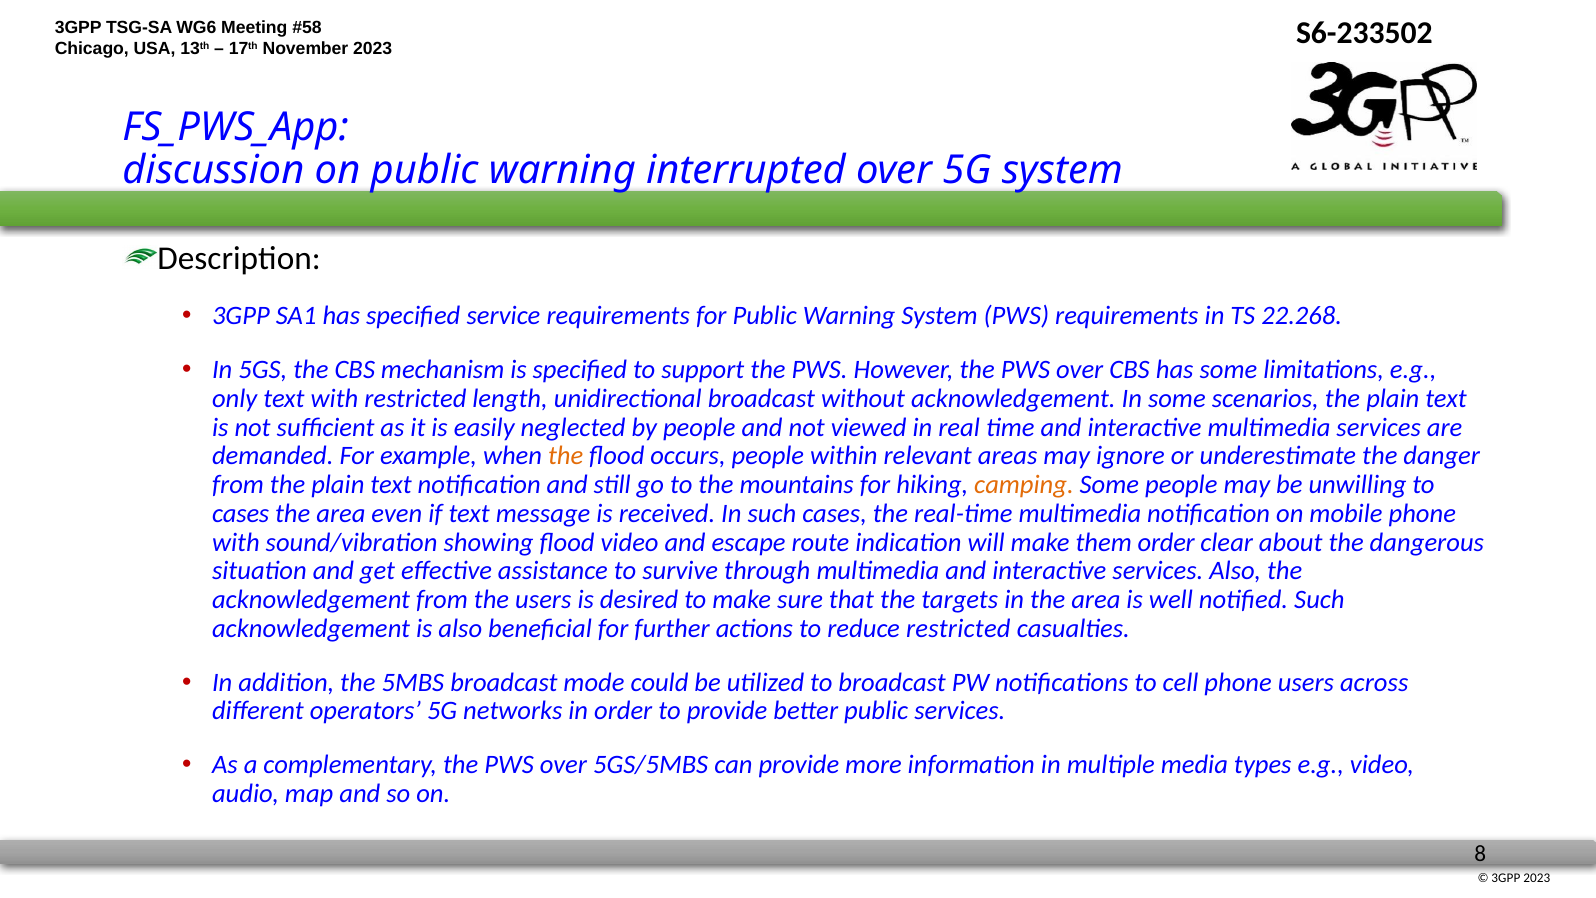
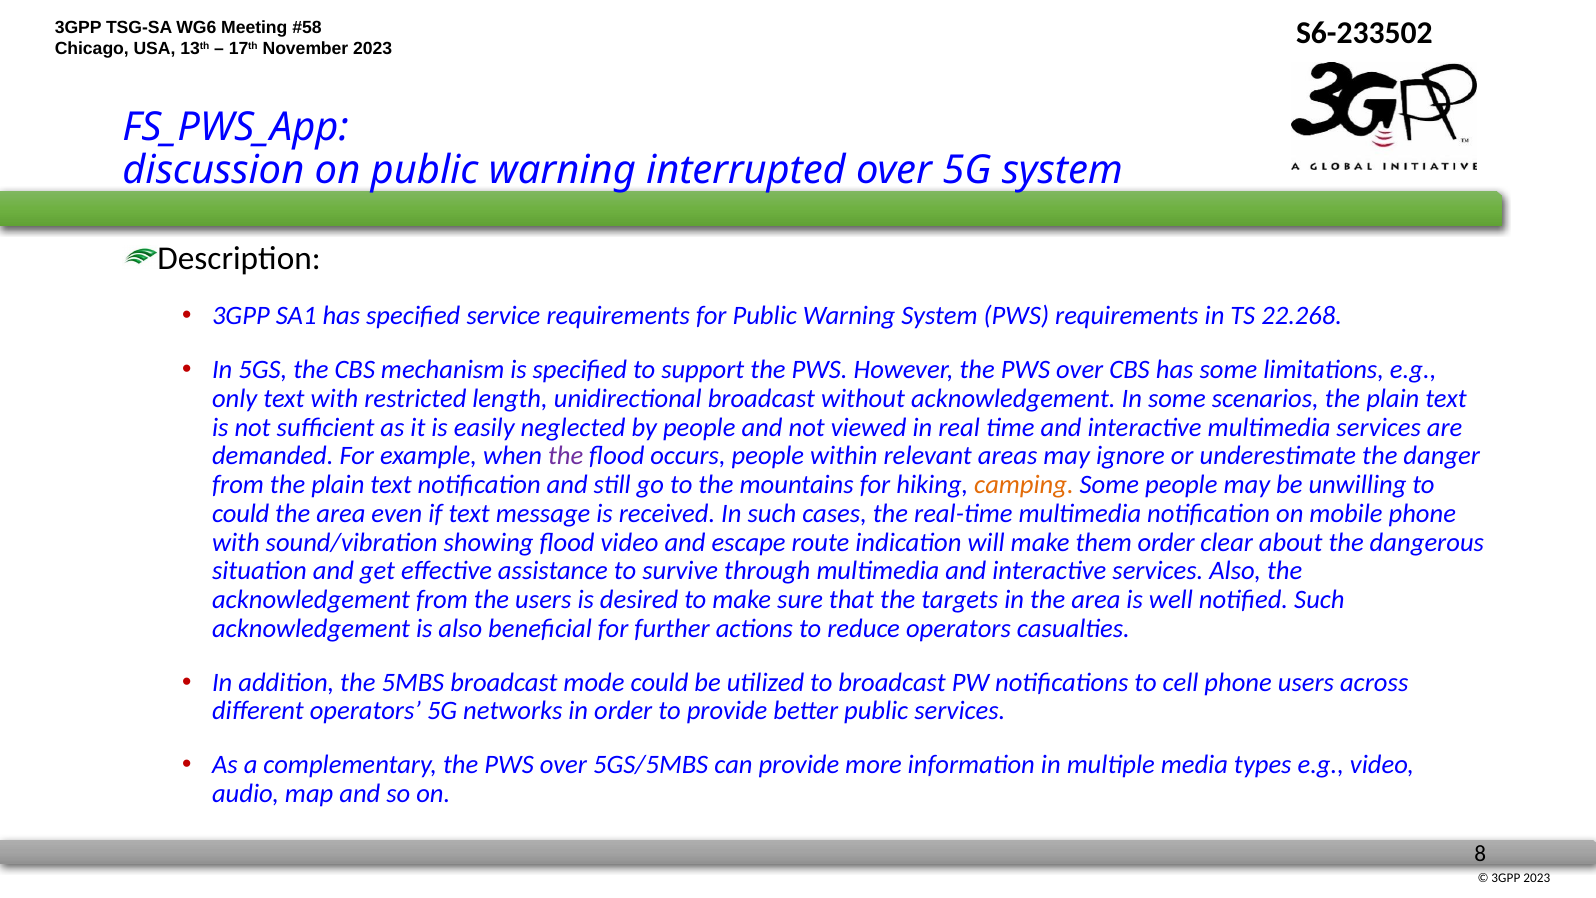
the at (566, 456) colour: orange -> purple
cases at (241, 514): cases -> could
reduce restricted: restricted -> operators
